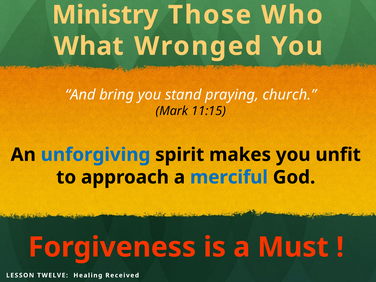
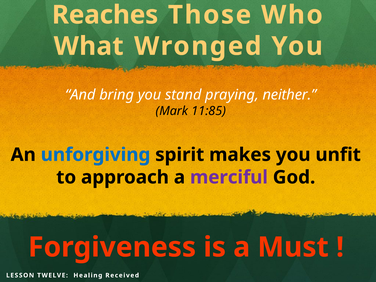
Ministry: Ministry -> Reaches
church: church -> neither
11:15: 11:15 -> 11:85
merciful colour: blue -> purple
